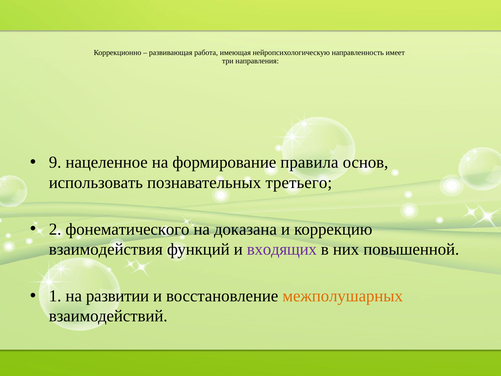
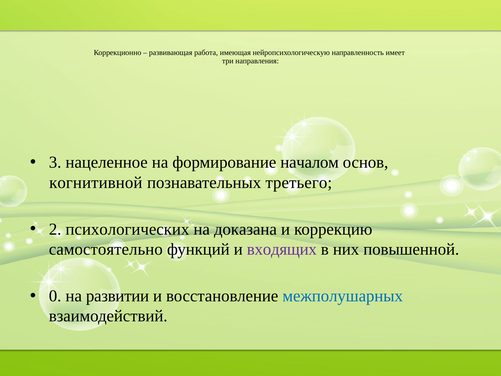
9: 9 -> 3
правила: правила -> началом
использовать: использовать -> когнитивной
фонематического: фонематического -> психологических
взаимодействия: взаимодействия -> самостоятельно
1: 1 -> 0
межполушарных colour: orange -> blue
